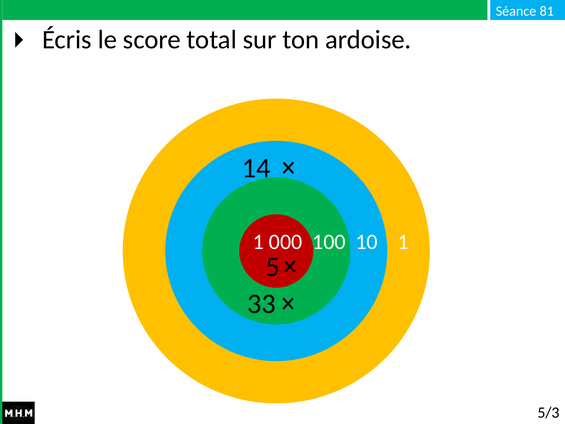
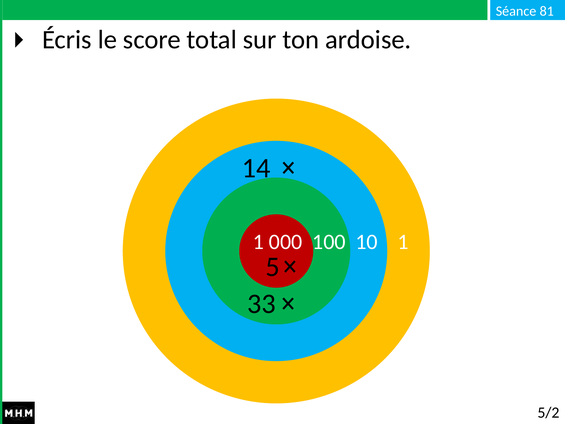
5/3: 5/3 -> 5/2
